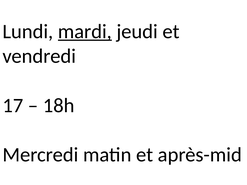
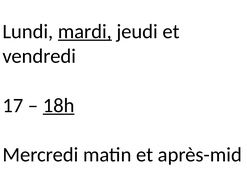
18h underline: none -> present
